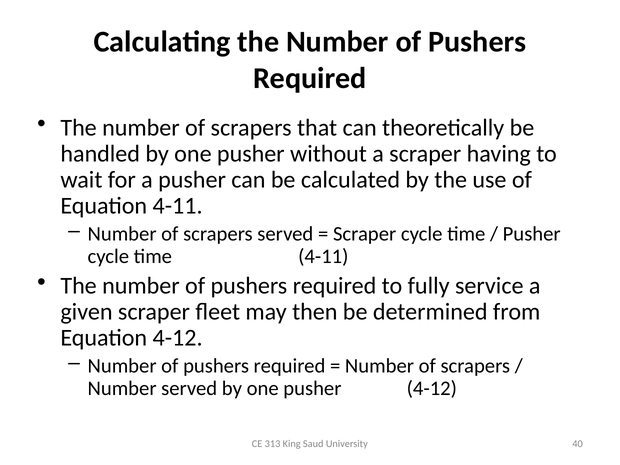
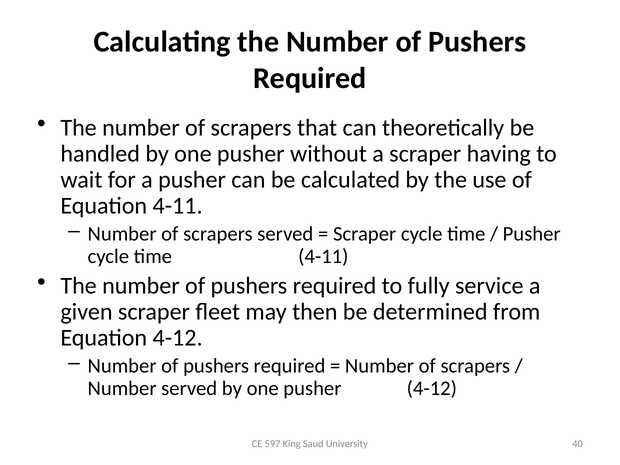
313: 313 -> 597
